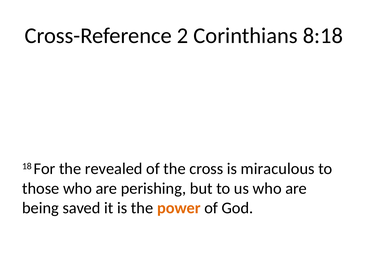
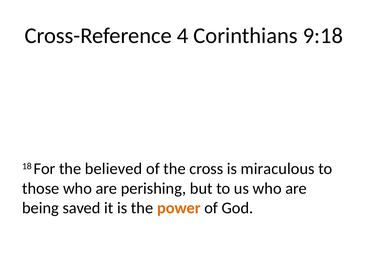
2: 2 -> 4
8:18: 8:18 -> 9:18
revealed: revealed -> believed
